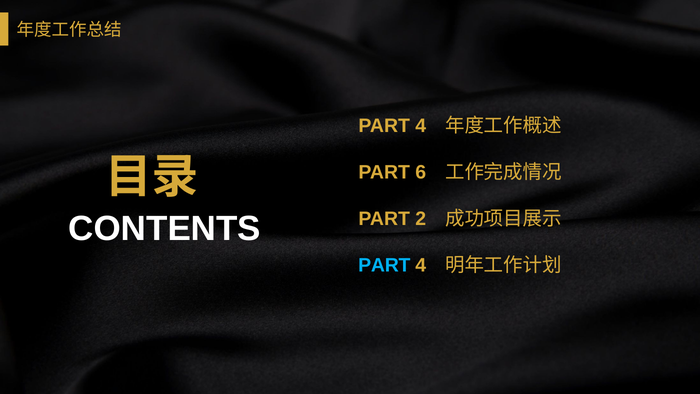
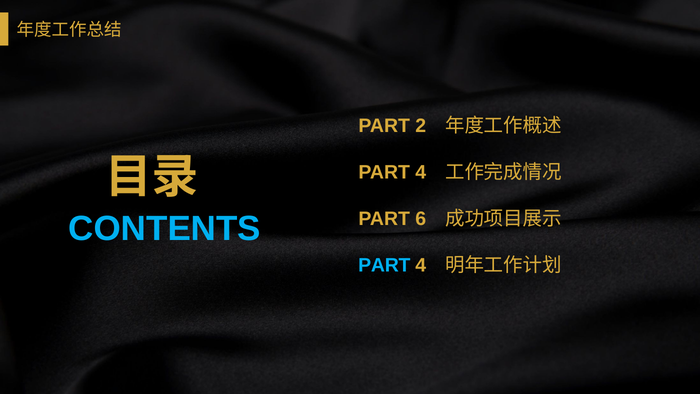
4 at (421, 126): 4 -> 2
6 at (421, 172): 6 -> 4
2: 2 -> 6
CONTENTS colour: white -> light blue
